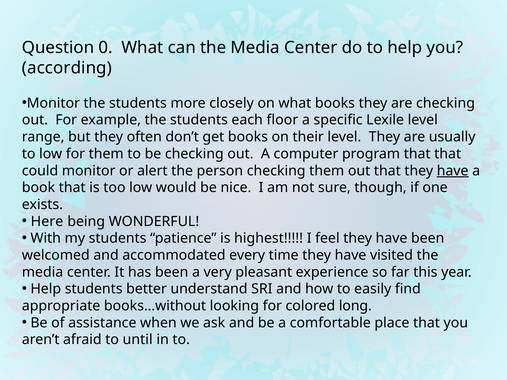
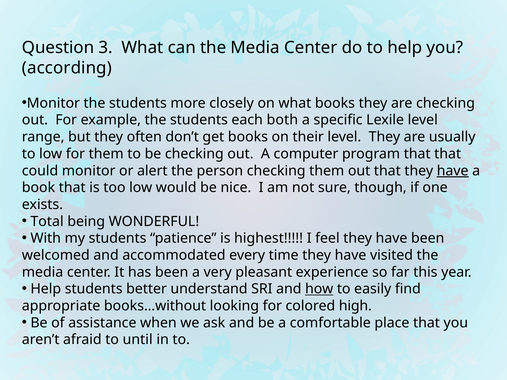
0: 0 -> 3
floor: floor -> both
Here: Here -> Total
how underline: none -> present
long: long -> high
